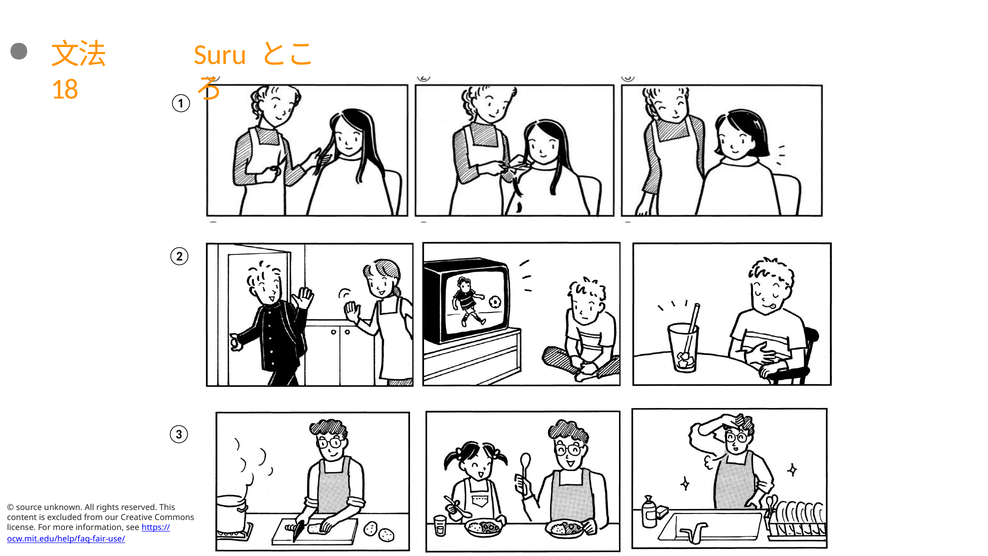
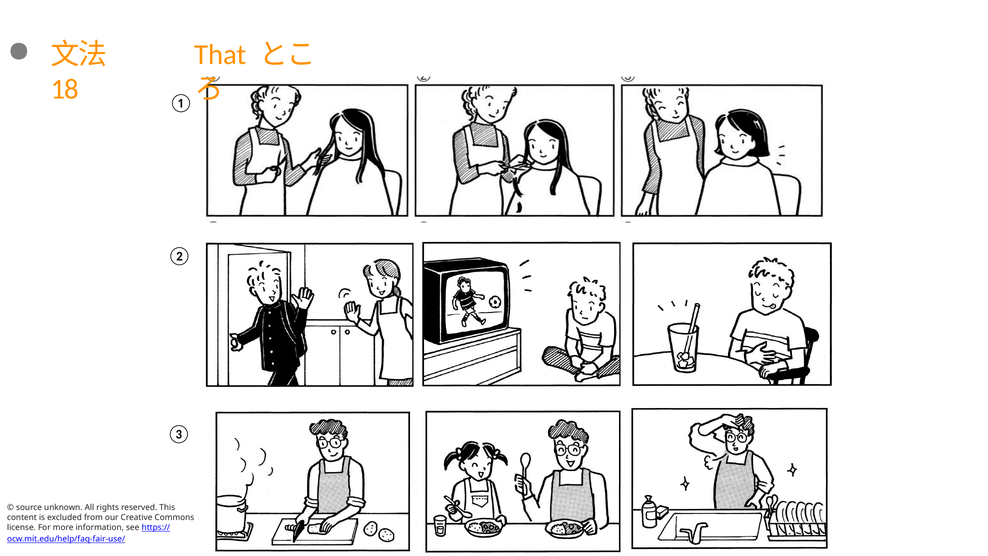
Suru: Suru -> That
